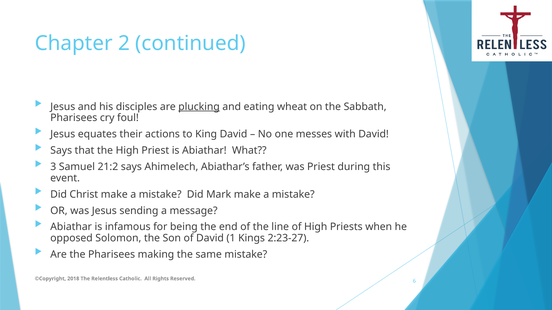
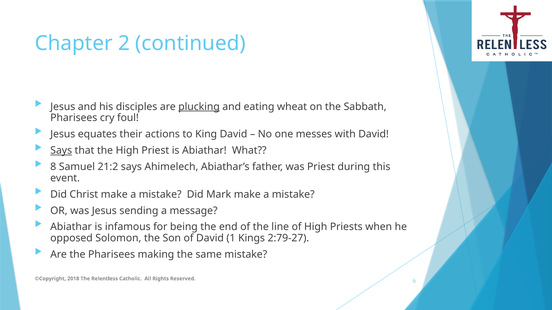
Says at (61, 151) underline: none -> present
3: 3 -> 8
2:23-27: 2:23-27 -> 2:79-27
